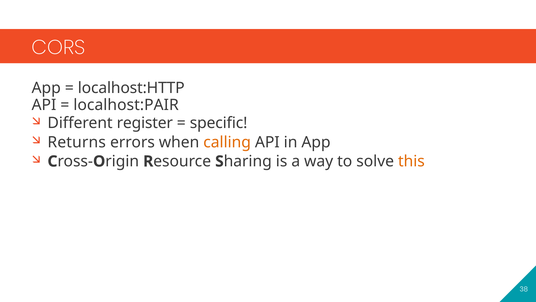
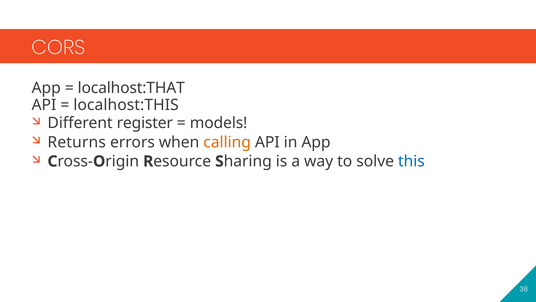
localhost:HTTP: localhost:HTTP -> localhost:THAT
localhost:PAIR: localhost:PAIR -> localhost:THIS
specific: specific -> models
this colour: orange -> blue
